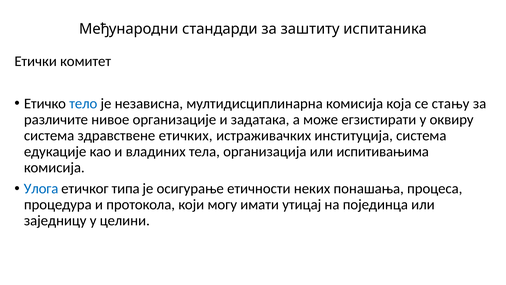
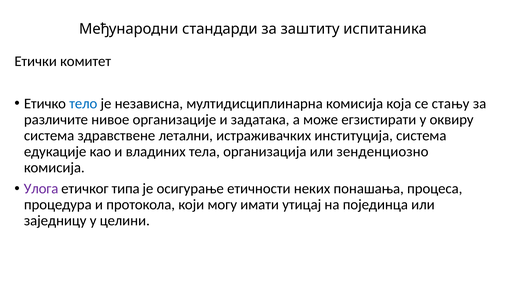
етичких: етичких -> летални
испитивањима: испитивањима -> зенденциозно
Улога colour: blue -> purple
